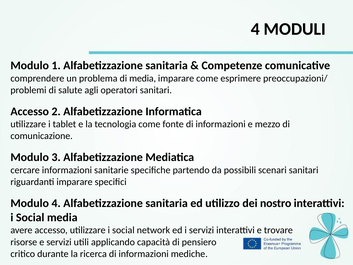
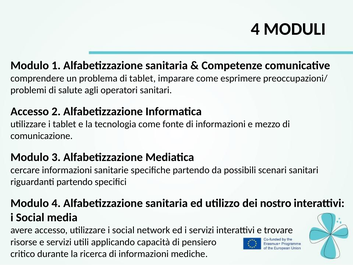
di media: media -> tablet
riguardanti imparare: imparare -> partendo
